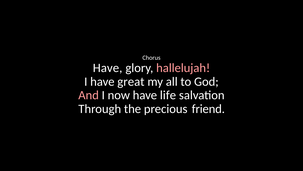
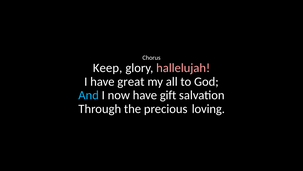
Have at (108, 68): Have -> Keep
And colour: pink -> light blue
life: life -> gift
friend: friend -> loving
